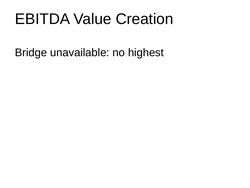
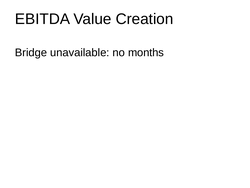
highest: highest -> months
